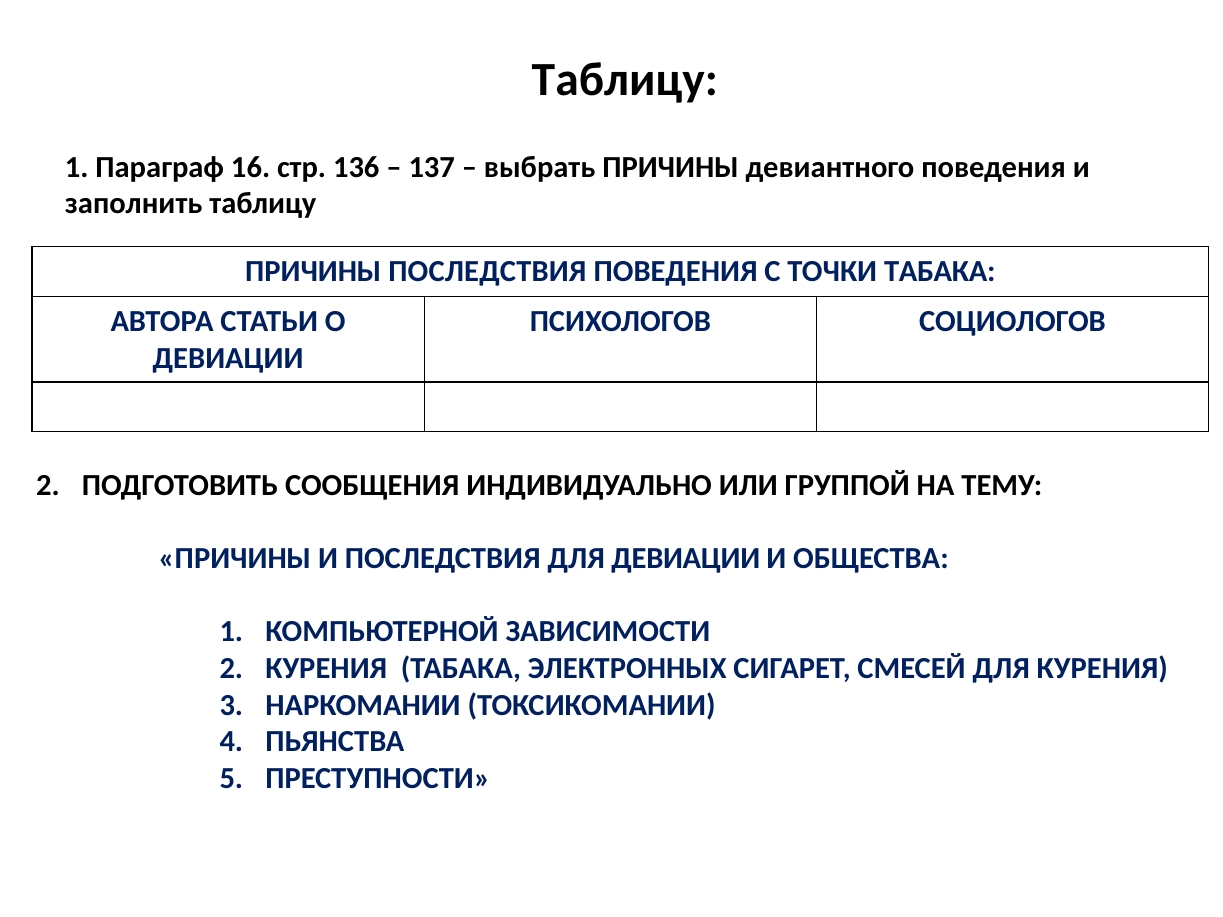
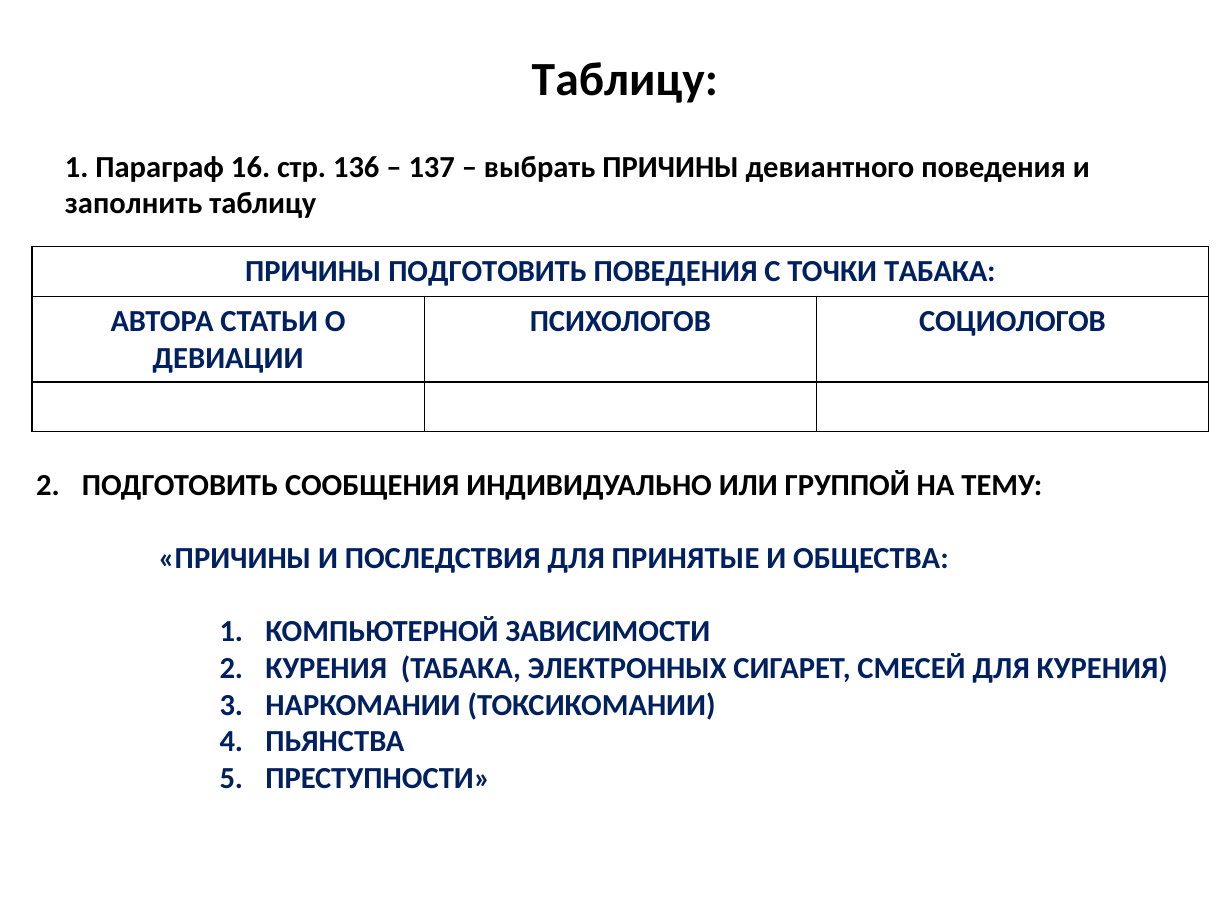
ПРИЧИНЫ ПОСЛЕДСТВИЯ: ПОСЛЕДСТВИЯ -> ПОДГОТОВИТЬ
ДЛЯ ДЕВИАЦИИ: ДЕВИАЦИИ -> ПРИНЯТЫЕ
